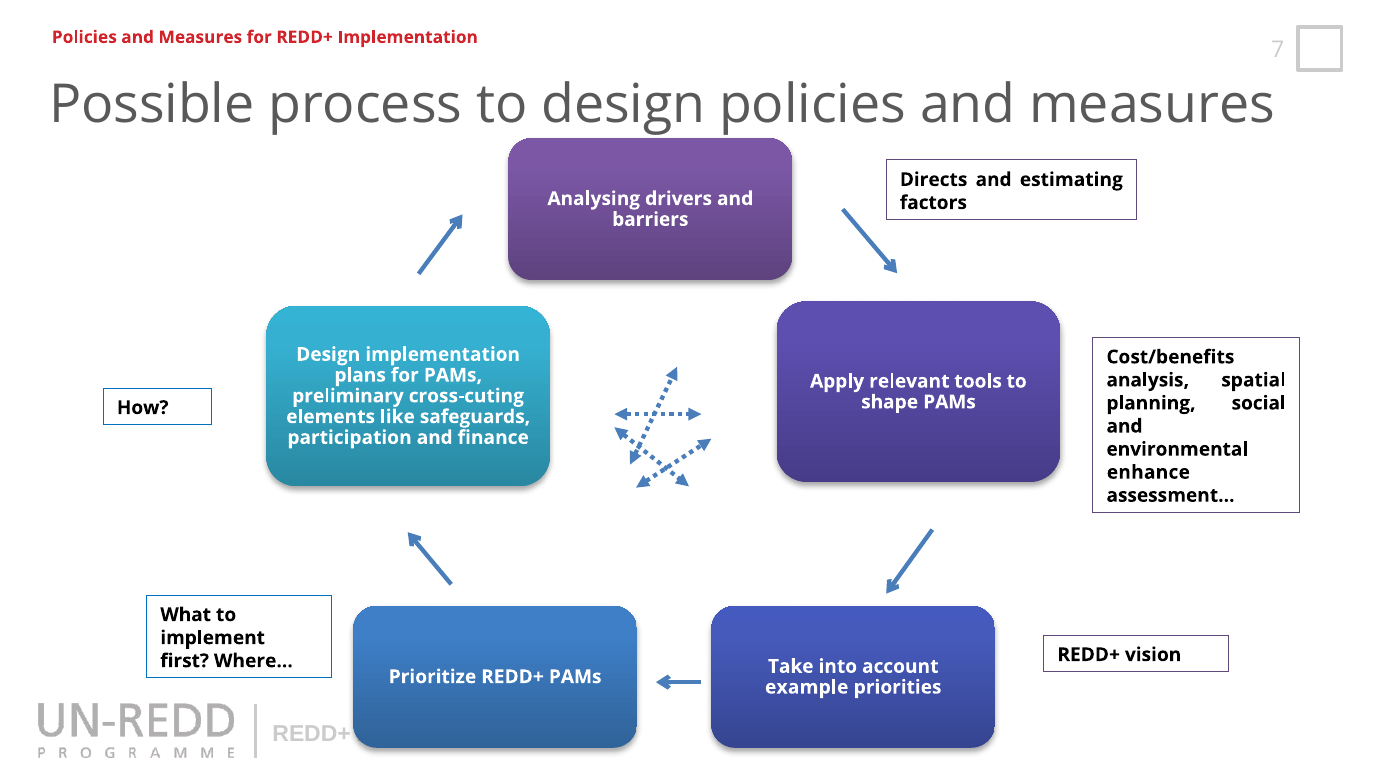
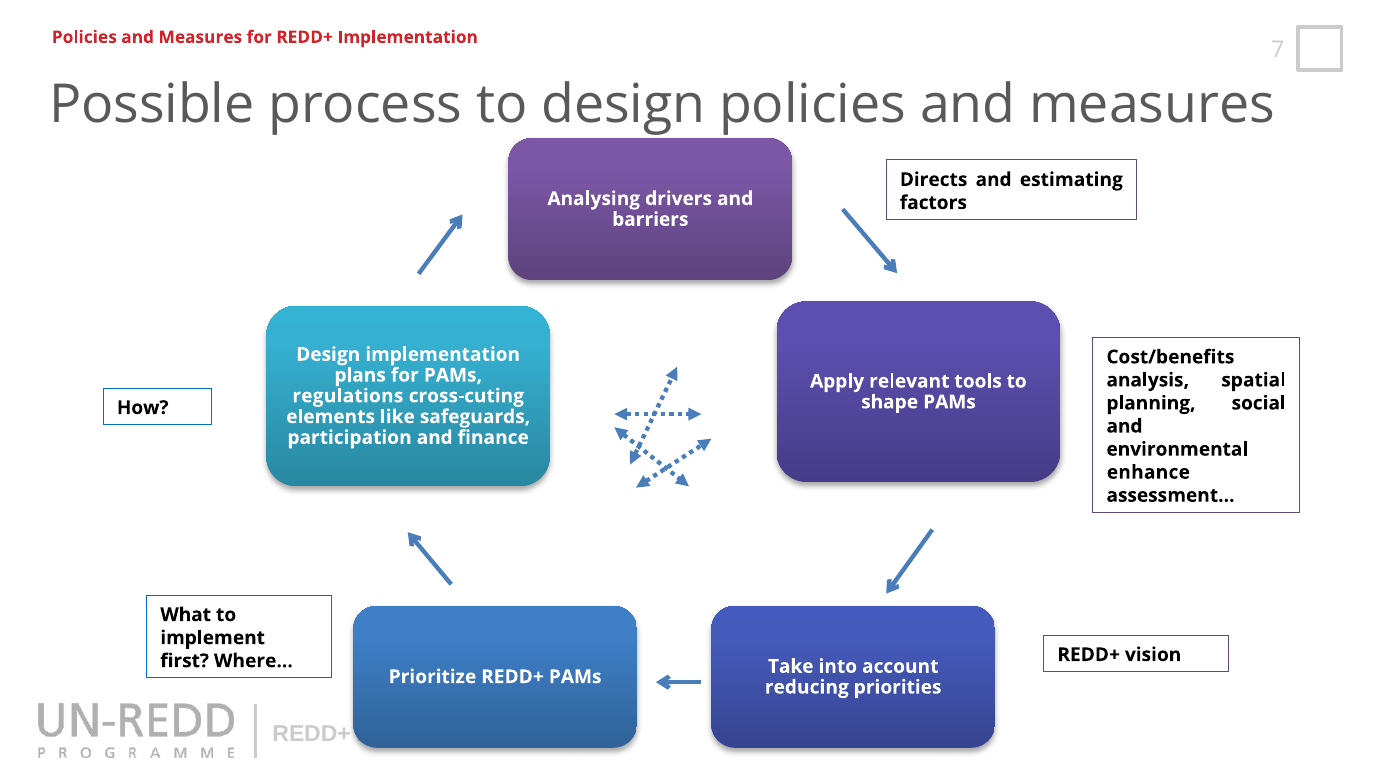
preliminary: preliminary -> regulations
example: example -> reducing
